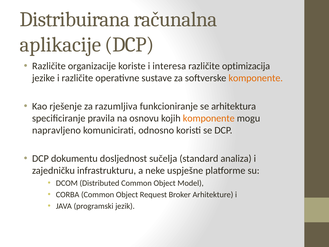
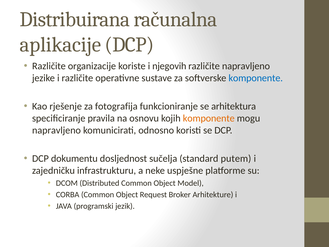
interesa: interesa -> njegovih
različite optimizacija: optimizacija -> napravljeno
komponente at (256, 78) colour: orange -> blue
razumljiva: razumljiva -> fotografija
analiza: analiza -> putem
